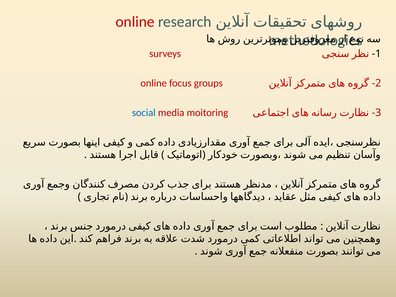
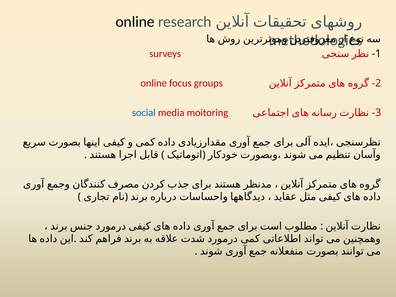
online at (135, 22) colour: red -> black
